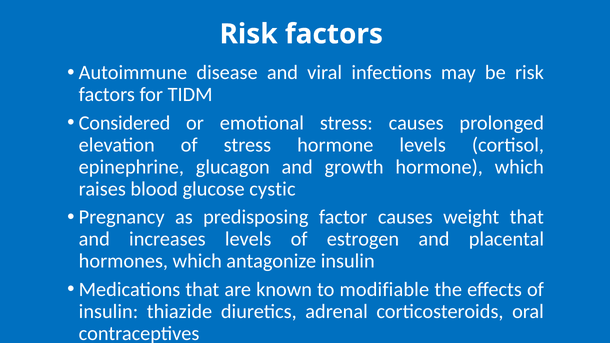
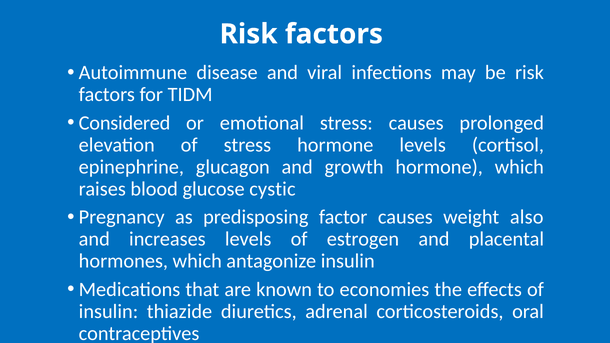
weight that: that -> also
modifiable: modifiable -> economies
